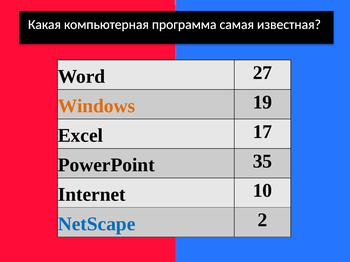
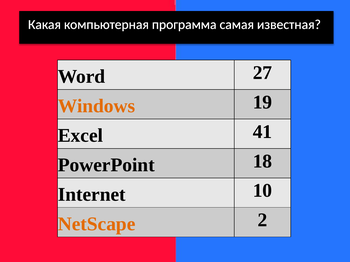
17: 17 -> 41
35: 35 -> 18
NetScape colour: blue -> orange
